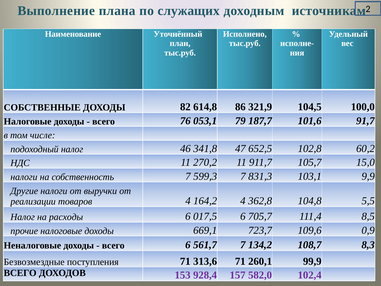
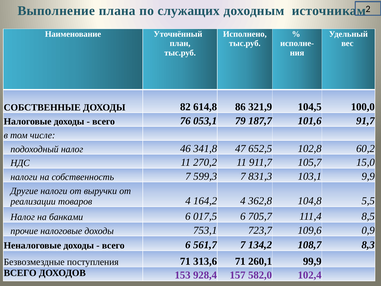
расходы: расходы -> банками
669,1: 669,1 -> 753,1
